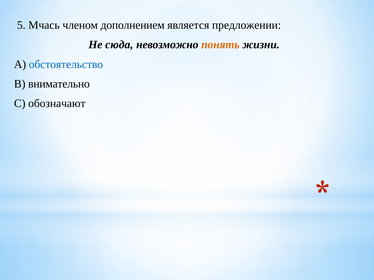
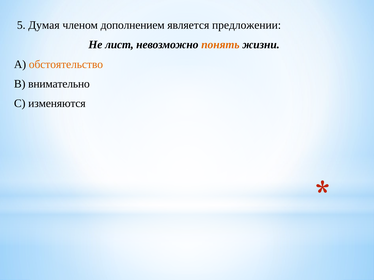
Мчась: Мчась -> Думая
сюда: сюда -> лист
обстоятельство colour: blue -> orange
обозначают: обозначают -> изменяются
